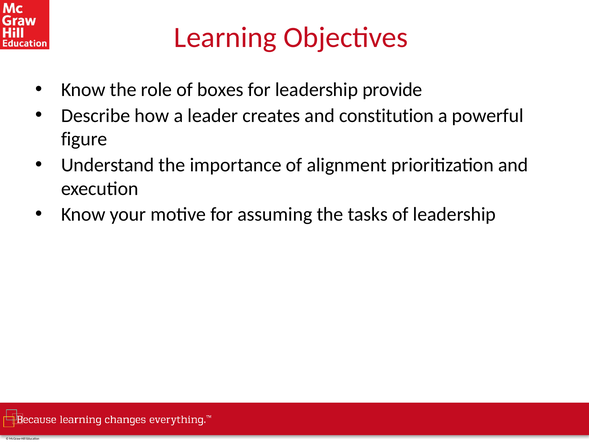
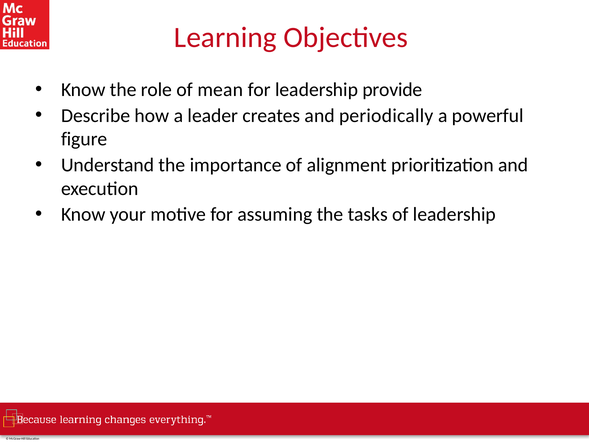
boxes: boxes -> mean
constitution: constitution -> periodically
